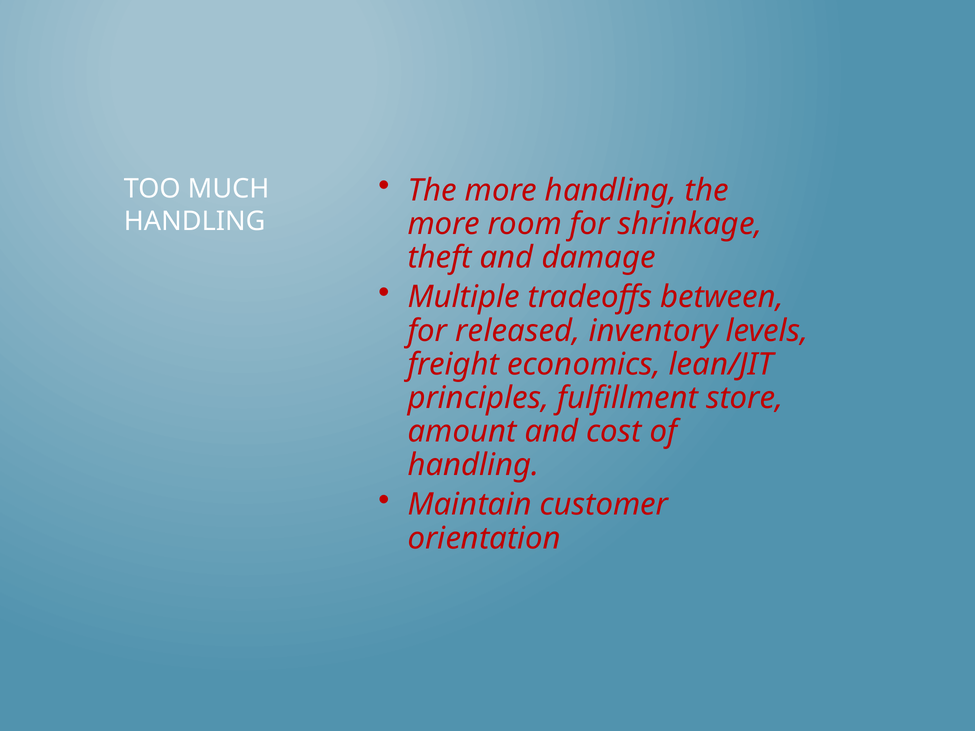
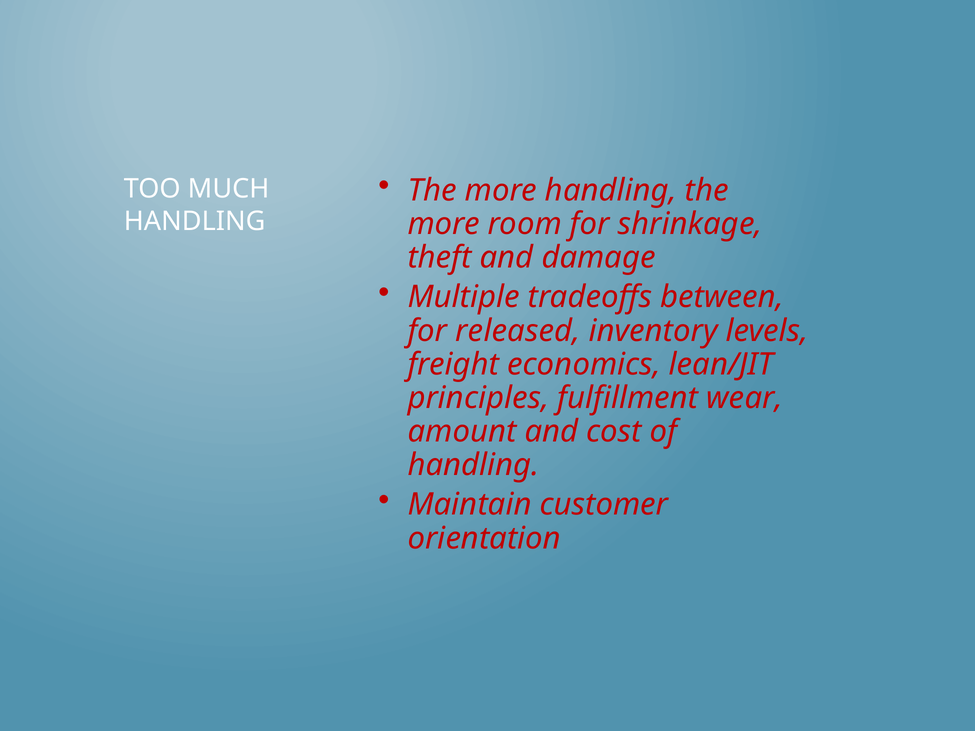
store: store -> wear
